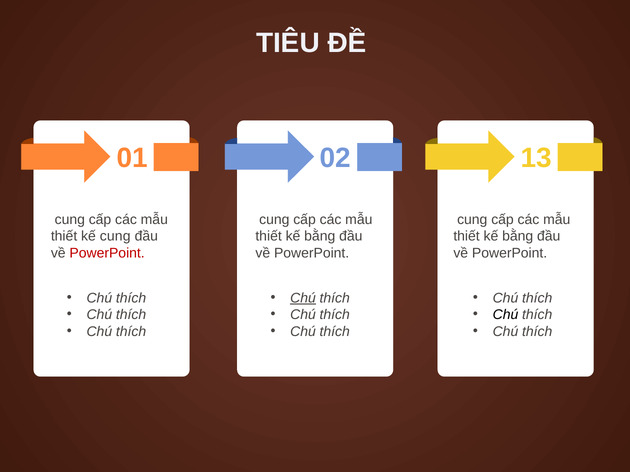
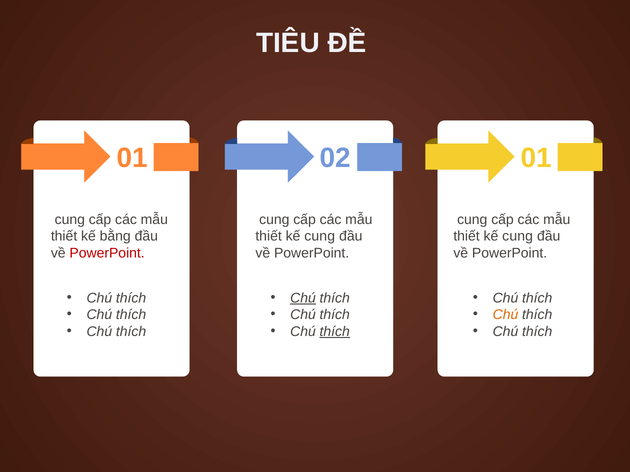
01 13: 13 -> 01
kế cung: cung -> bằng
bằng at (320, 237): bằng -> cung
bằng at (518, 237): bằng -> cung
Chú at (506, 315) colour: black -> orange
thích at (335, 332) underline: none -> present
